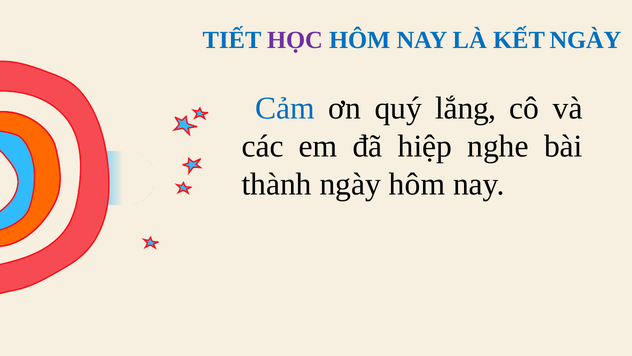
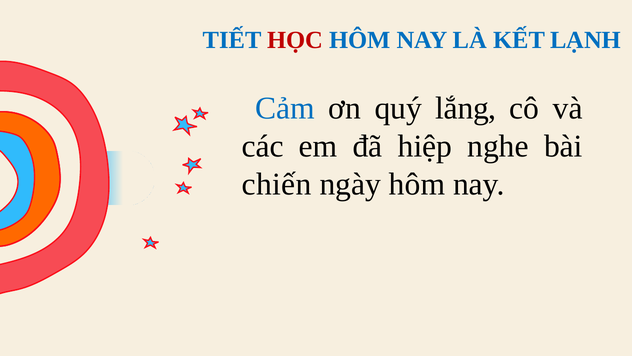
HỌC colour: purple -> red
KẾT NGÀY: NGÀY -> LẠNH
thành: thành -> chiến
